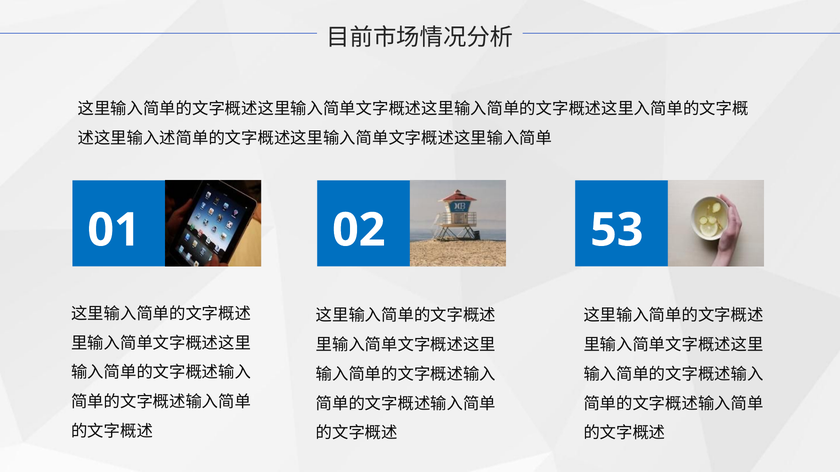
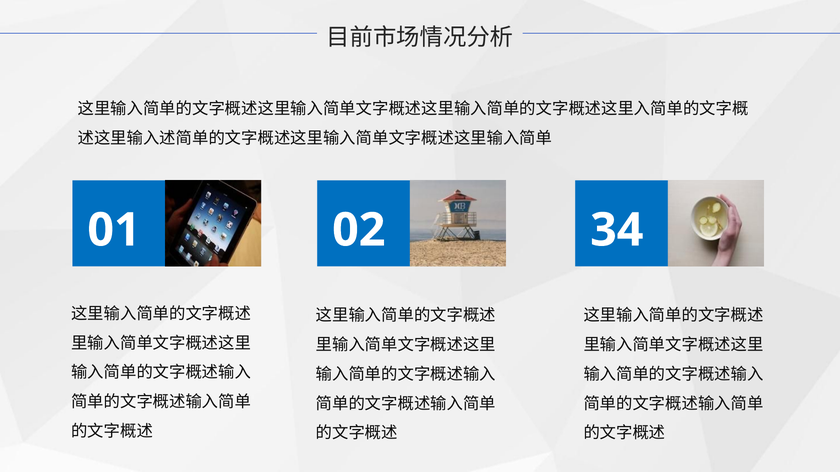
53: 53 -> 34
